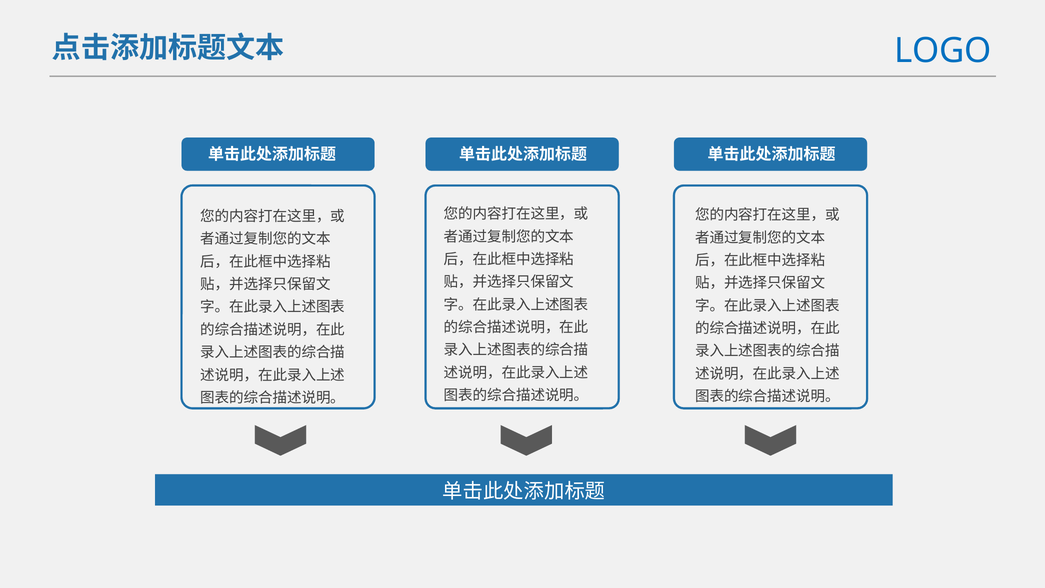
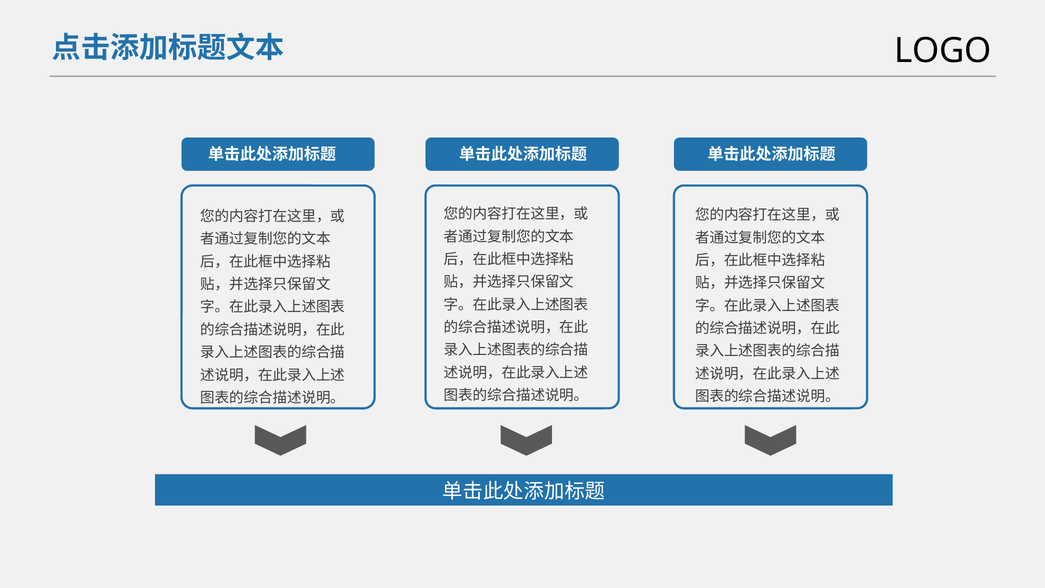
LOGO colour: blue -> black
